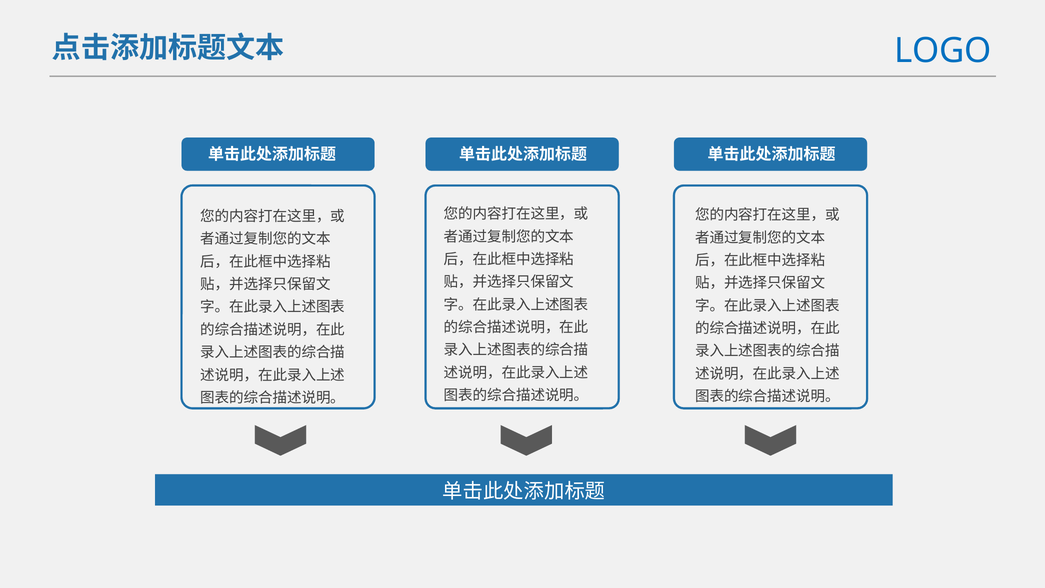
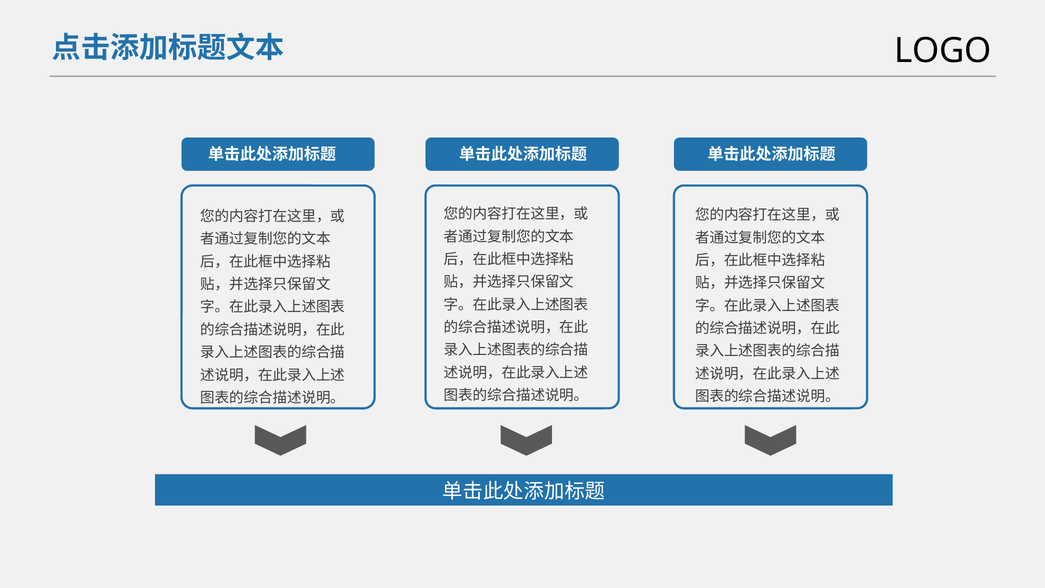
LOGO colour: blue -> black
